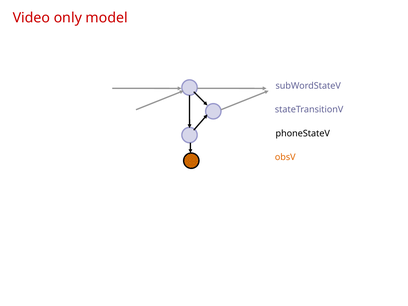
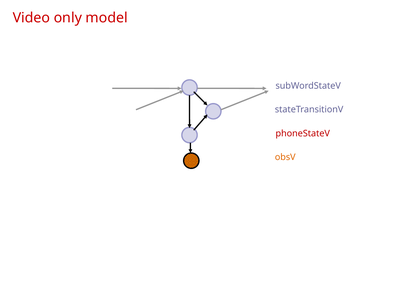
phoneStateV colour: black -> red
